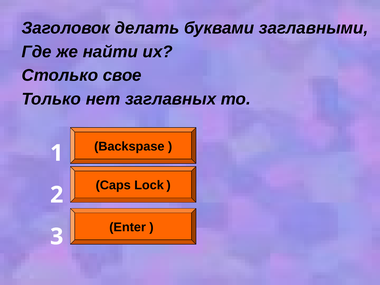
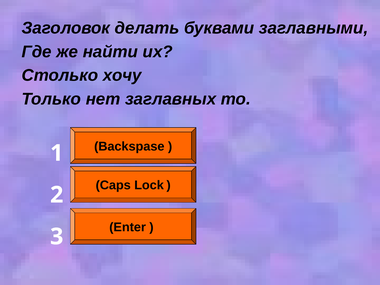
свое: свое -> хочу
